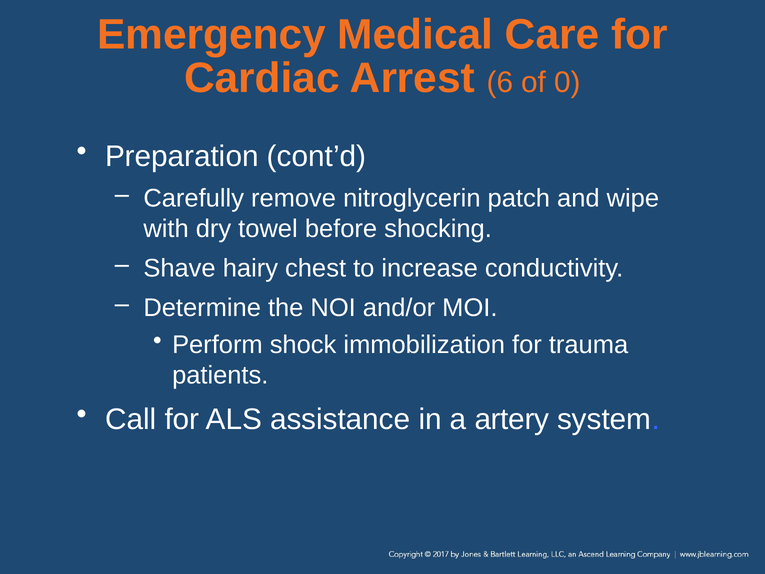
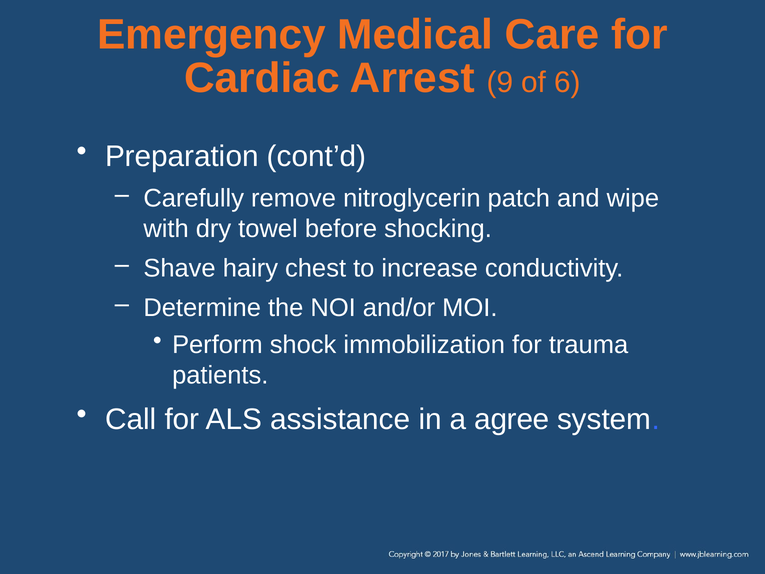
6: 6 -> 9
0: 0 -> 6
artery: artery -> agree
